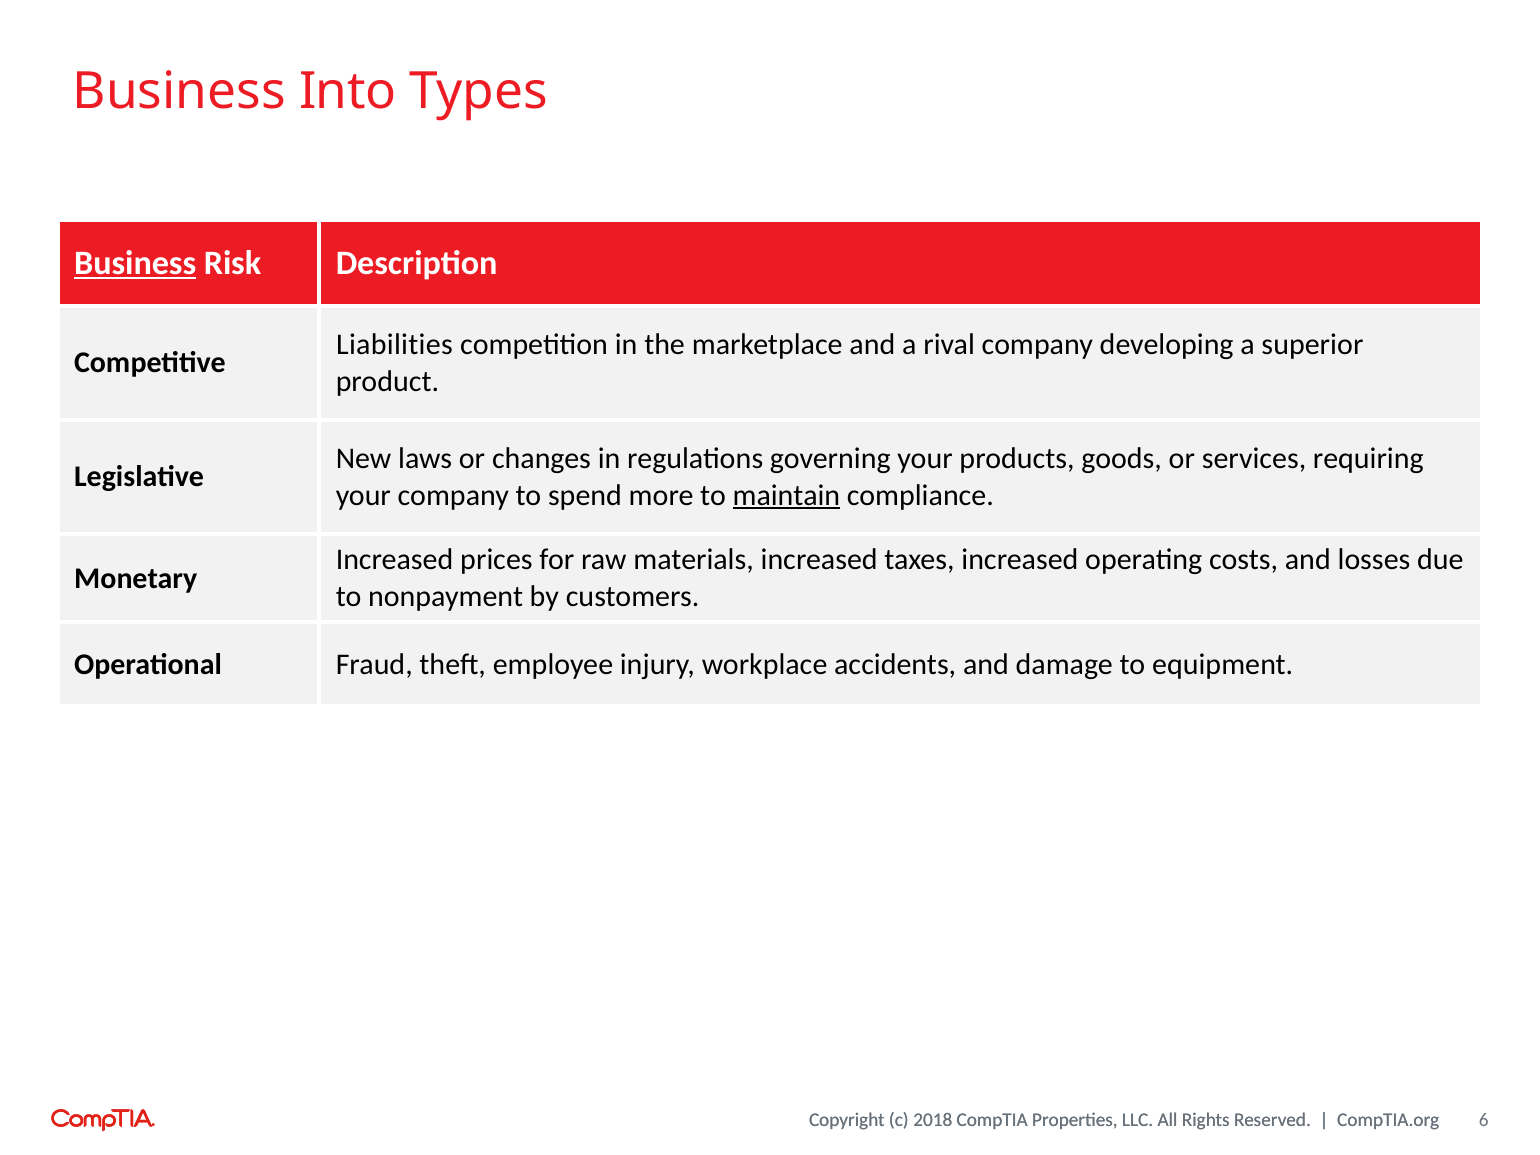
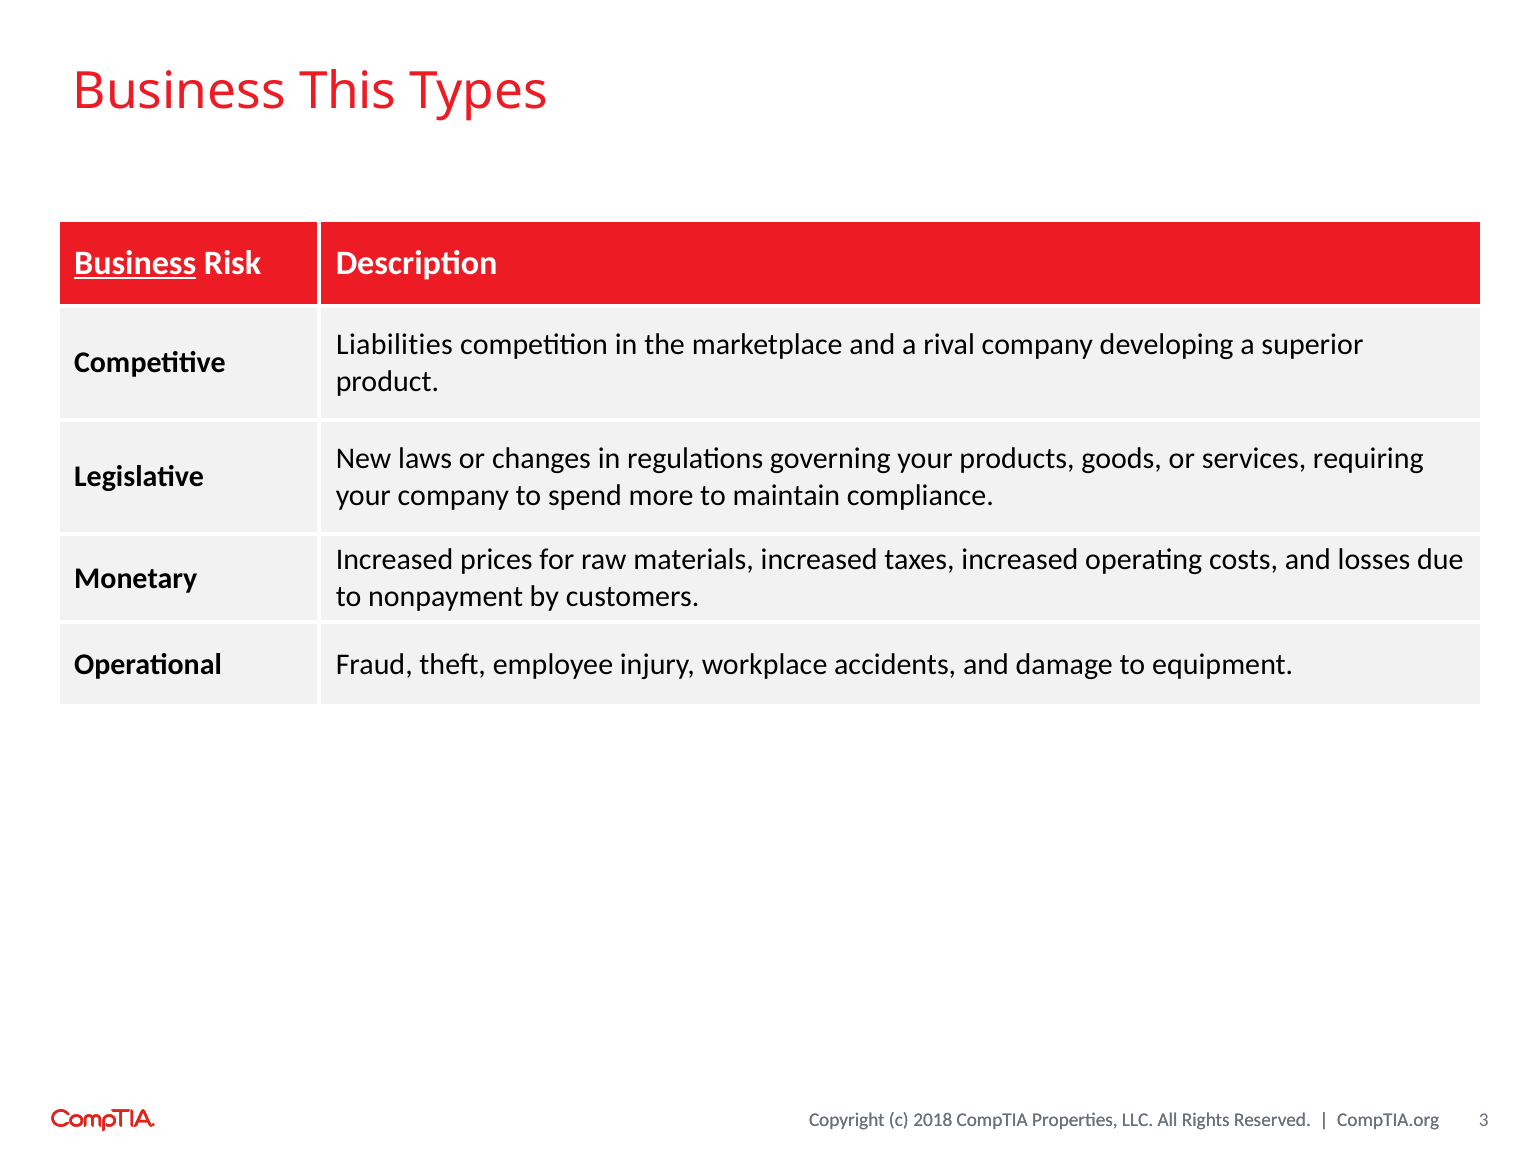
Into: Into -> This
maintain underline: present -> none
6: 6 -> 3
